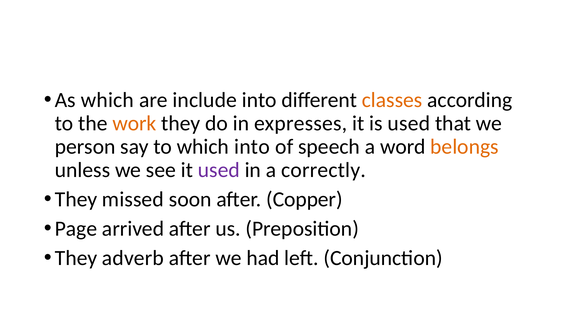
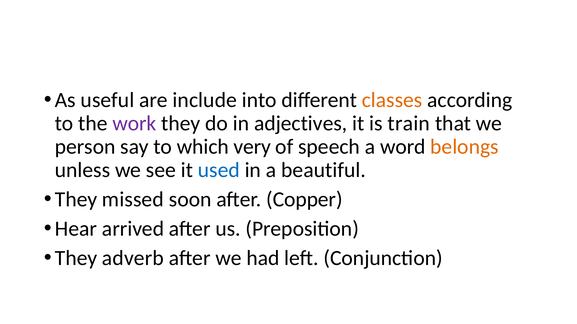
As which: which -> useful
work colour: orange -> purple
expresses: expresses -> adjectives
is used: used -> train
which into: into -> very
used at (219, 170) colour: purple -> blue
correctly: correctly -> beautiful
Page: Page -> Hear
